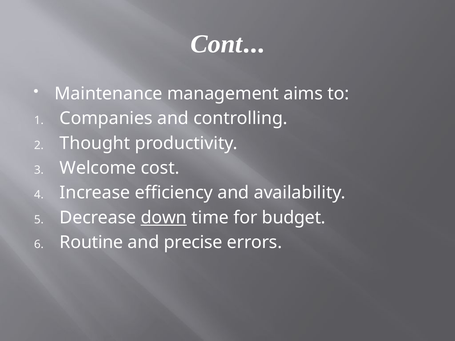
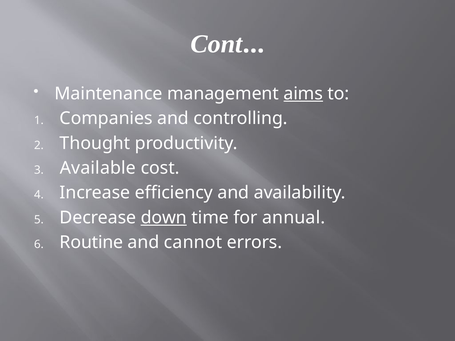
aims underline: none -> present
Welcome: Welcome -> Available
budget: budget -> annual
precise: precise -> cannot
